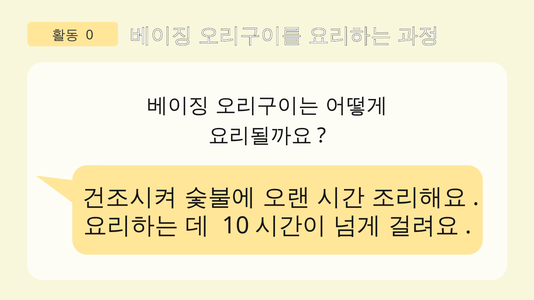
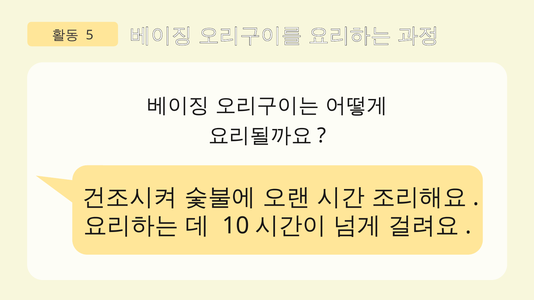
0: 0 -> 5
